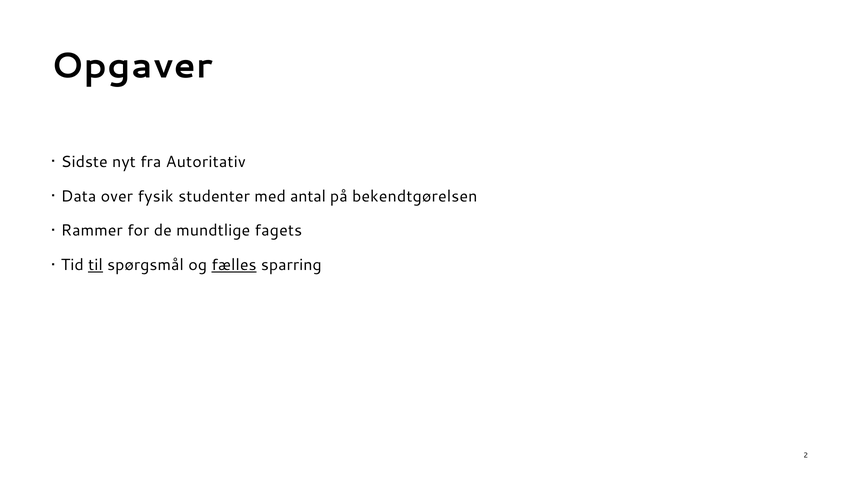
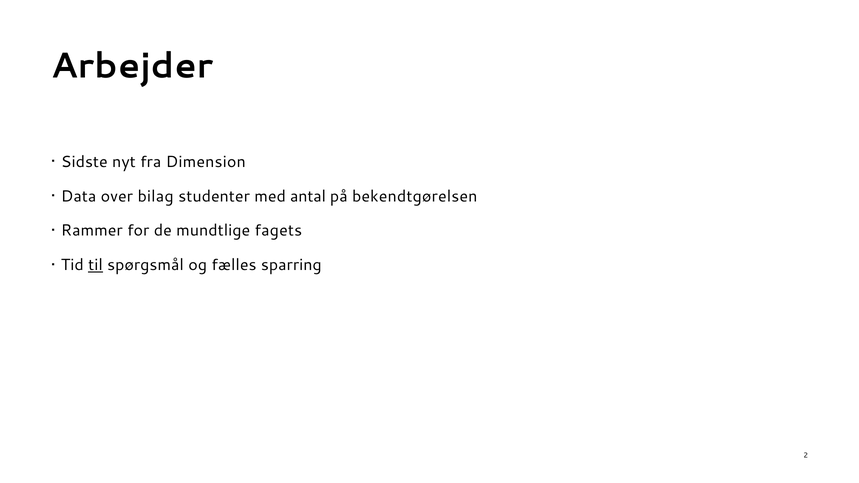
Opgaver: Opgaver -> Arbejder
Autoritativ: Autoritativ -> Dimension
fysik: fysik -> bilag
fælles underline: present -> none
